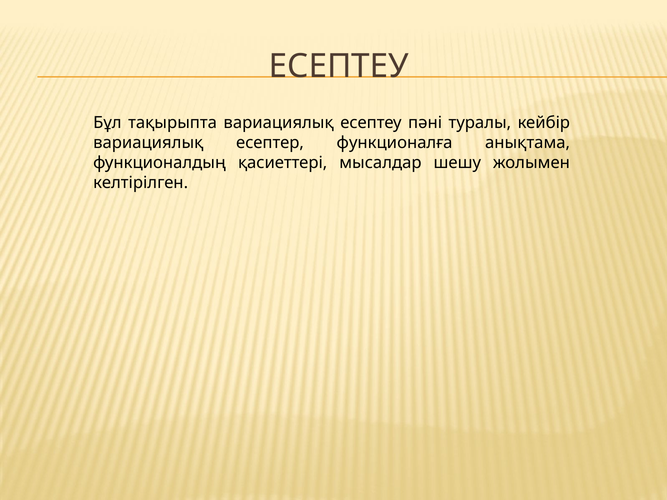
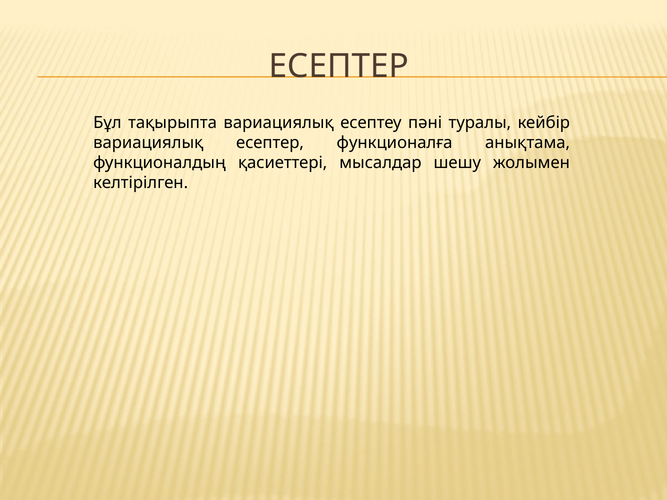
ЕСЕПТЕУ at (339, 66): ЕСЕПТЕУ -> ЕСЕПТЕР
